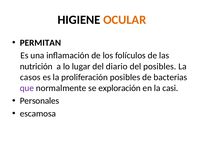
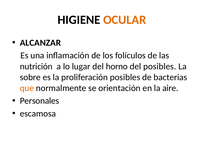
PERMITAN: PERMITAN -> ALCANZAR
diario: diario -> horno
casos: casos -> sobre
que colour: purple -> orange
exploración: exploración -> orientación
casi: casi -> aire
